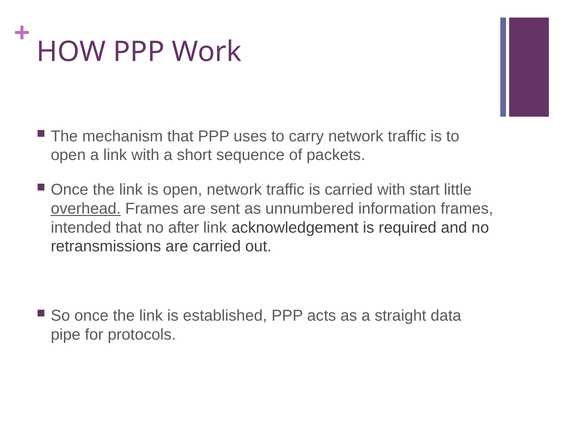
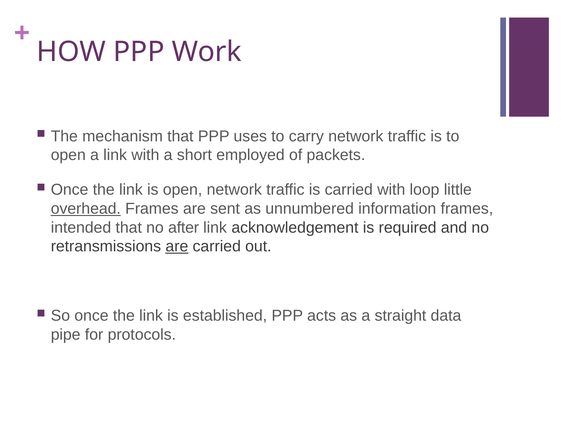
sequence: sequence -> employed
start: start -> loop
are at (177, 247) underline: none -> present
